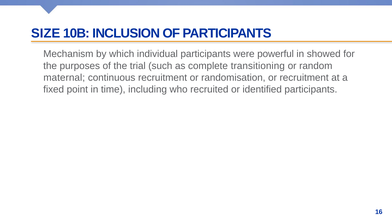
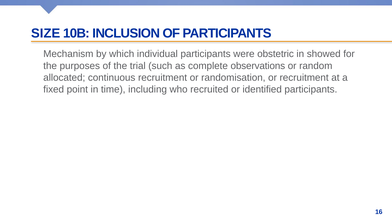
powerful: powerful -> obstetric
transitioning: transitioning -> observations
maternal: maternal -> allocated
